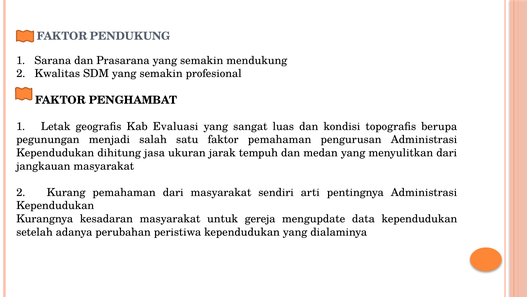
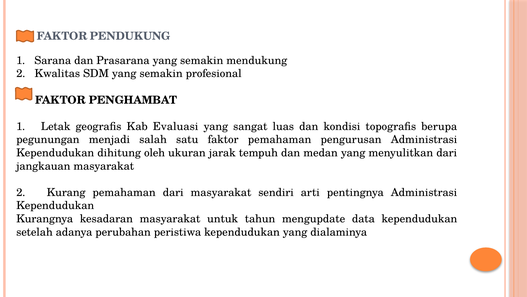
jasa: jasa -> oleh
gereja: gereja -> tahun
